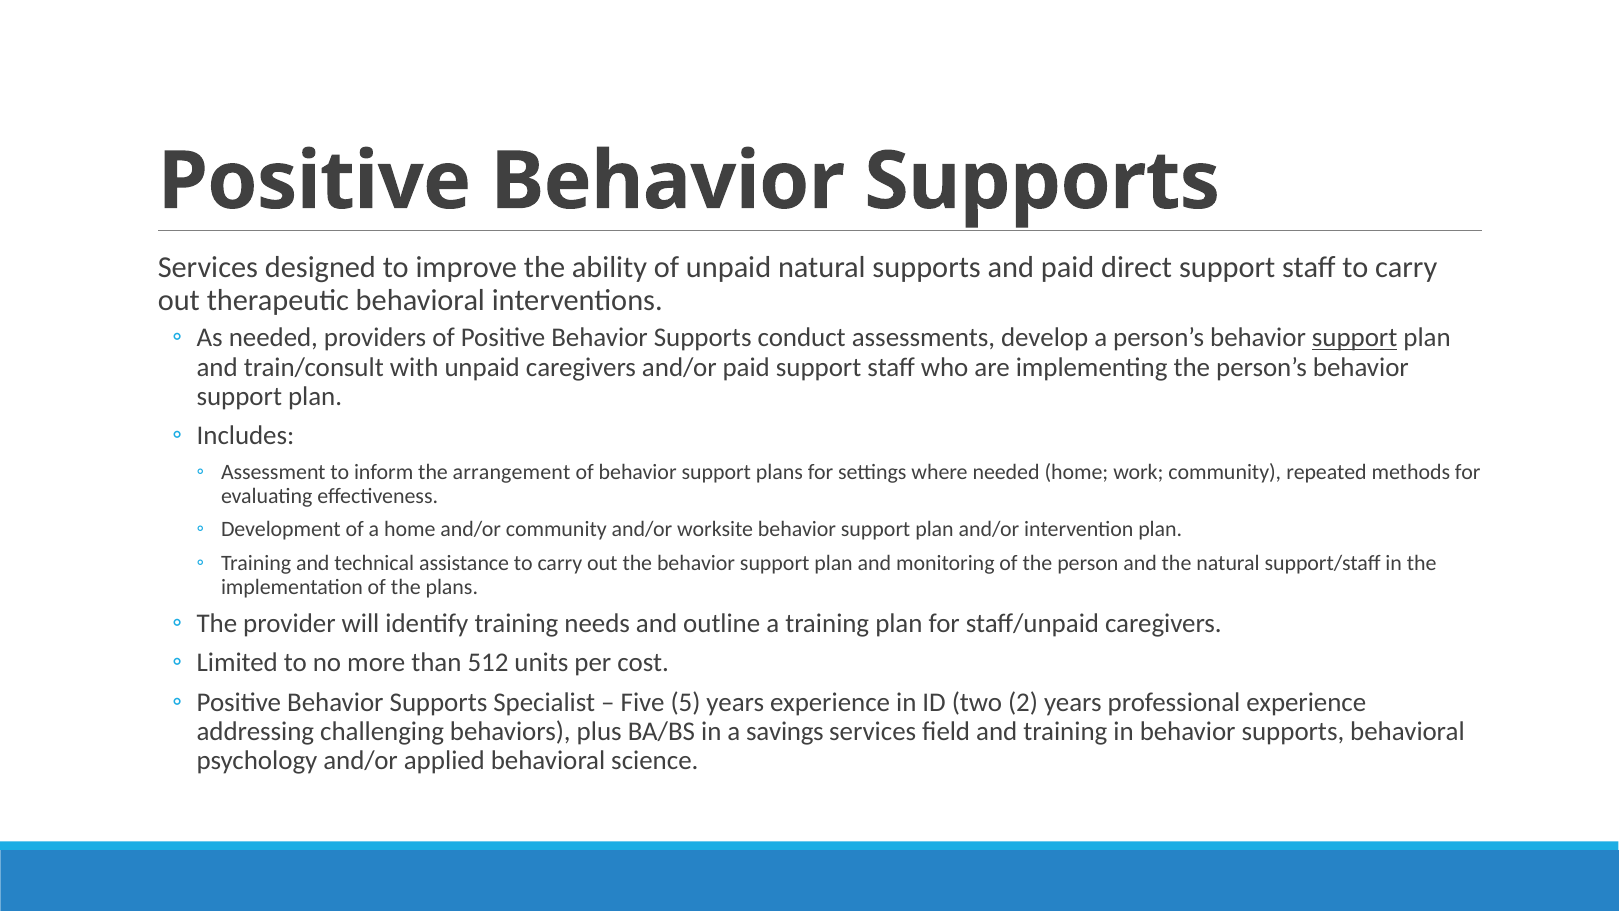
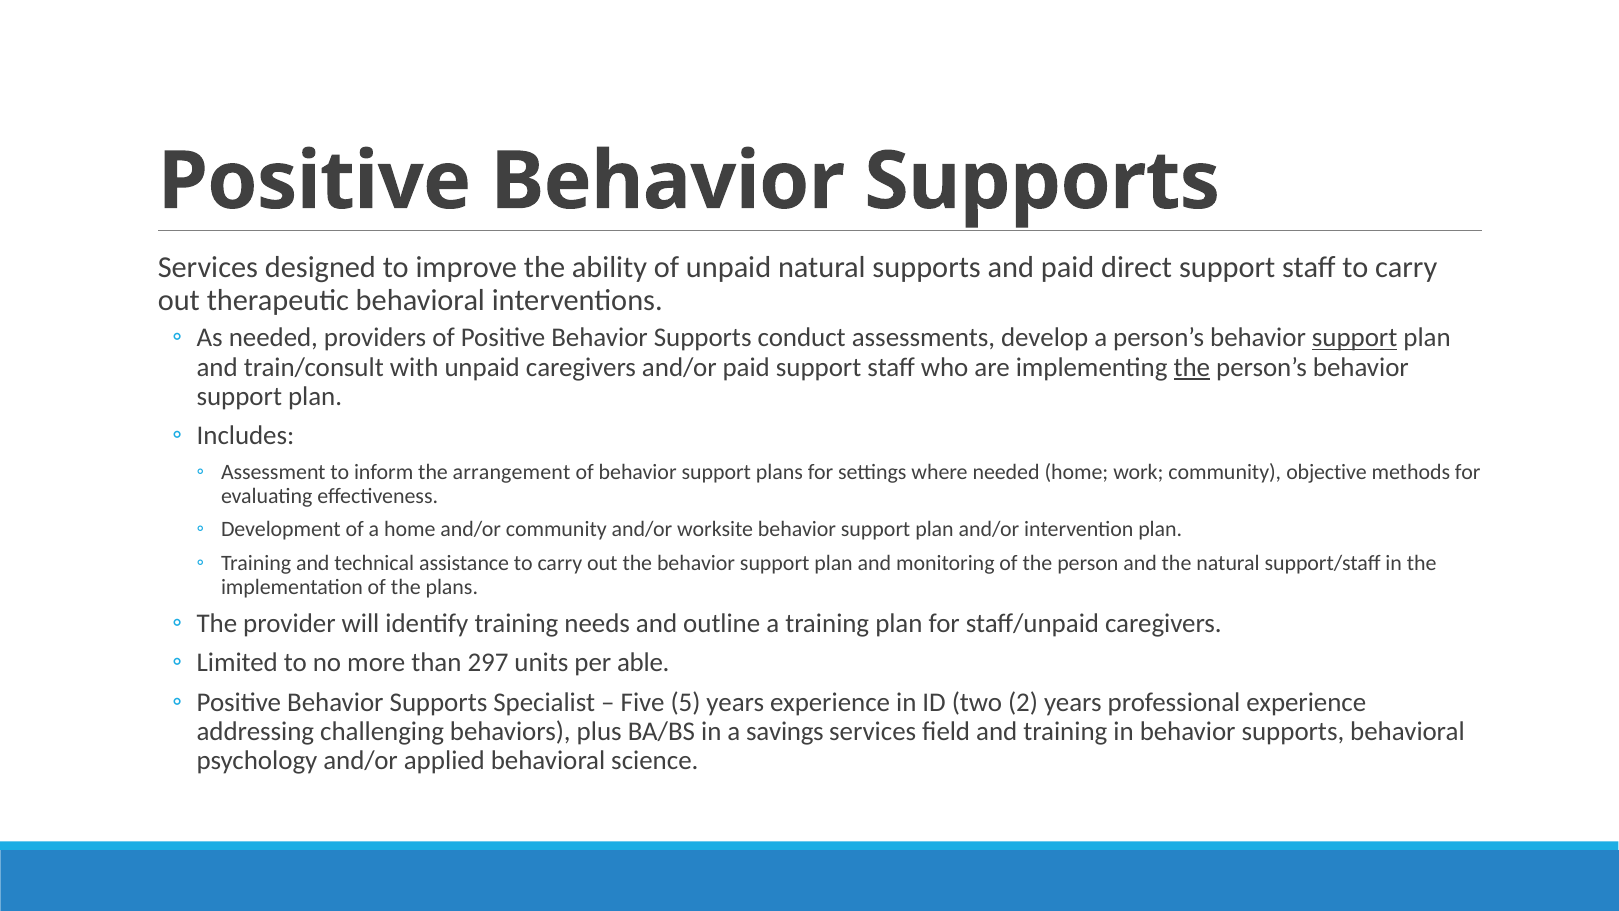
the at (1192, 367) underline: none -> present
repeated: repeated -> objective
512: 512 -> 297
cost: cost -> able
